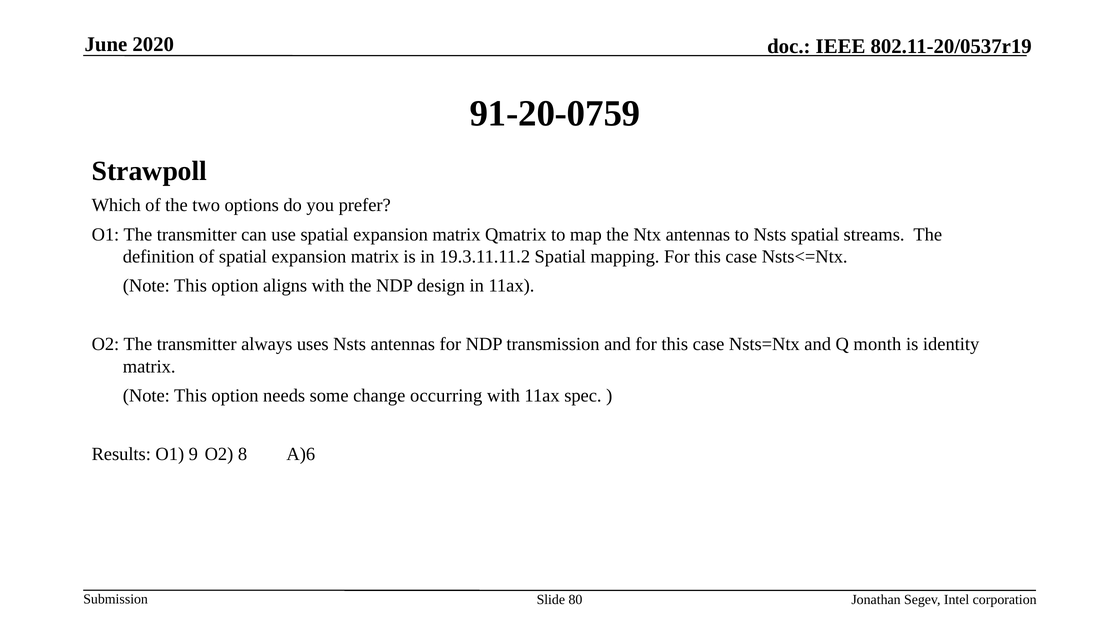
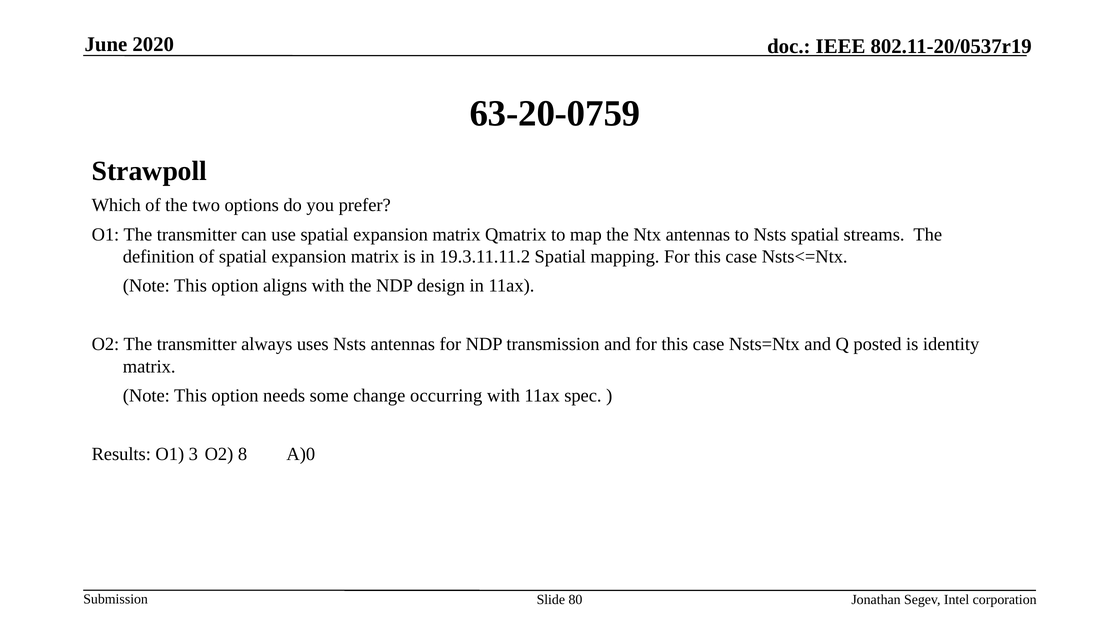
91-20-0759: 91-20-0759 -> 63-20-0759
month: month -> posted
9: 9 -> 3
A)6: A)6 -> A)0
